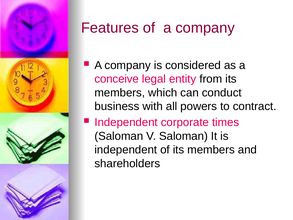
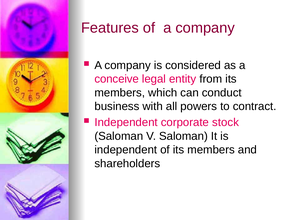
times: times -> stock
